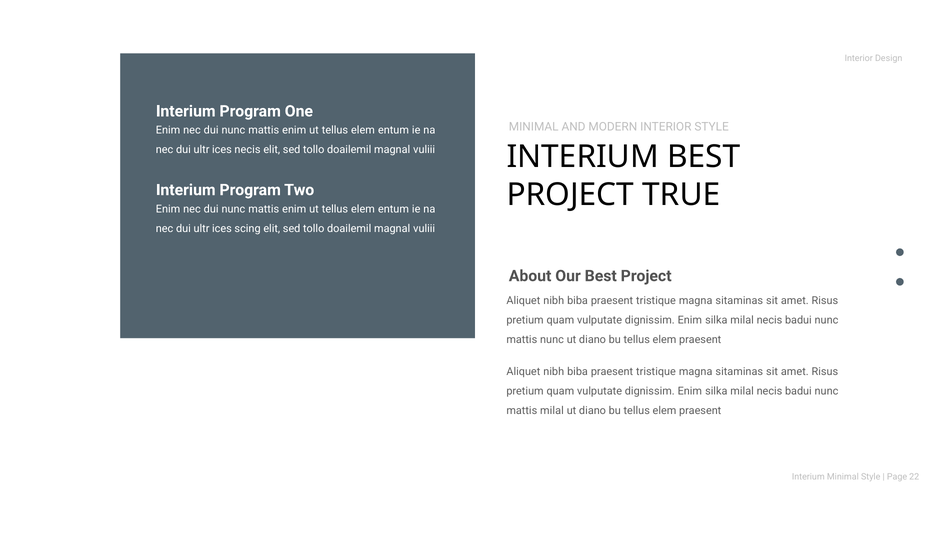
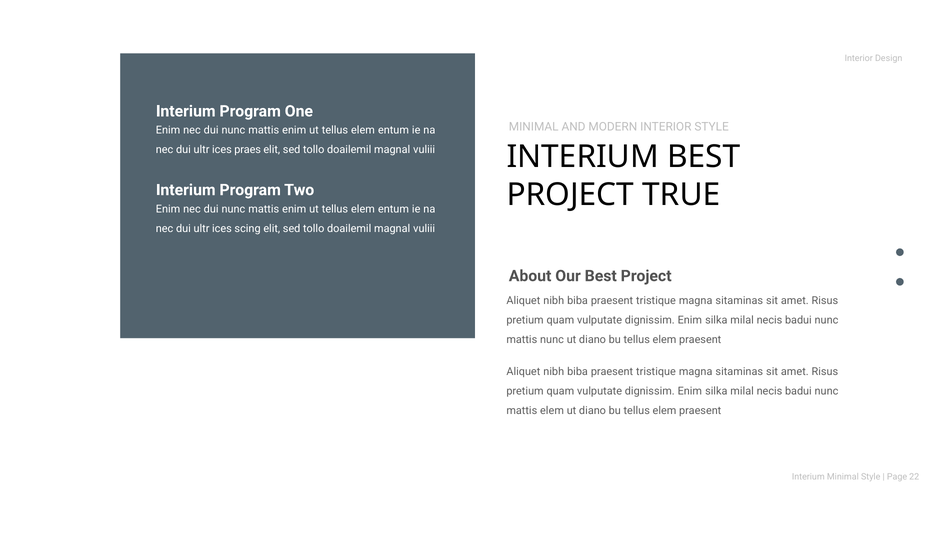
ices necis: necis -> praes
mattis milal: milal -> elem
